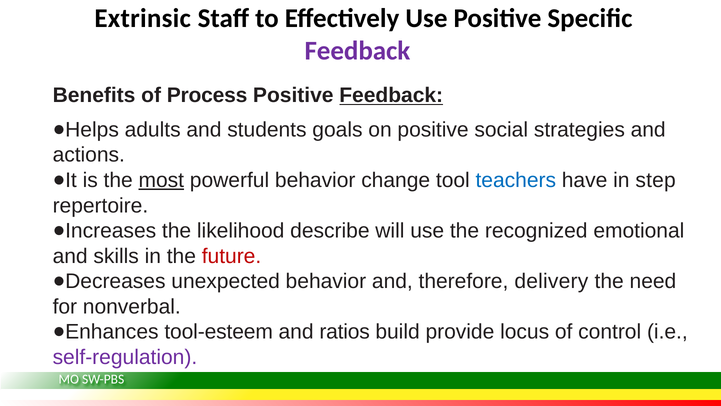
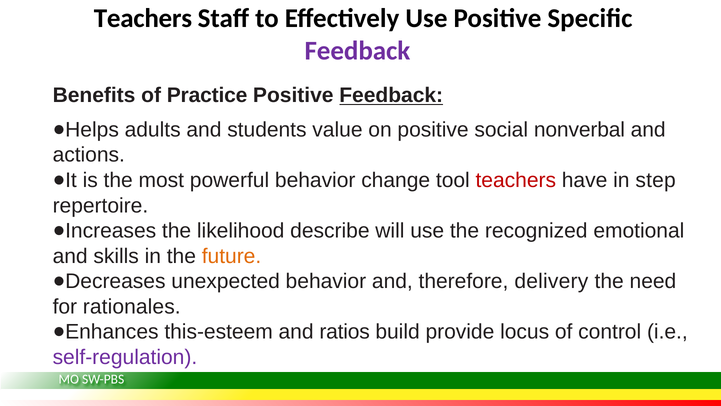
Extrinsic at (143, 18): Extrinsic -> Teachers
Process: Process -> Practice
goals: goals -> value
strategies: strategies -> nonverbal
most underline: present -> none
teachers at (516, 180) colour: blue -> red
future colour: red -> orange
nonverbal: nonverbal -> rationales
tool-esteem: tool-esteem -> this-esteem
